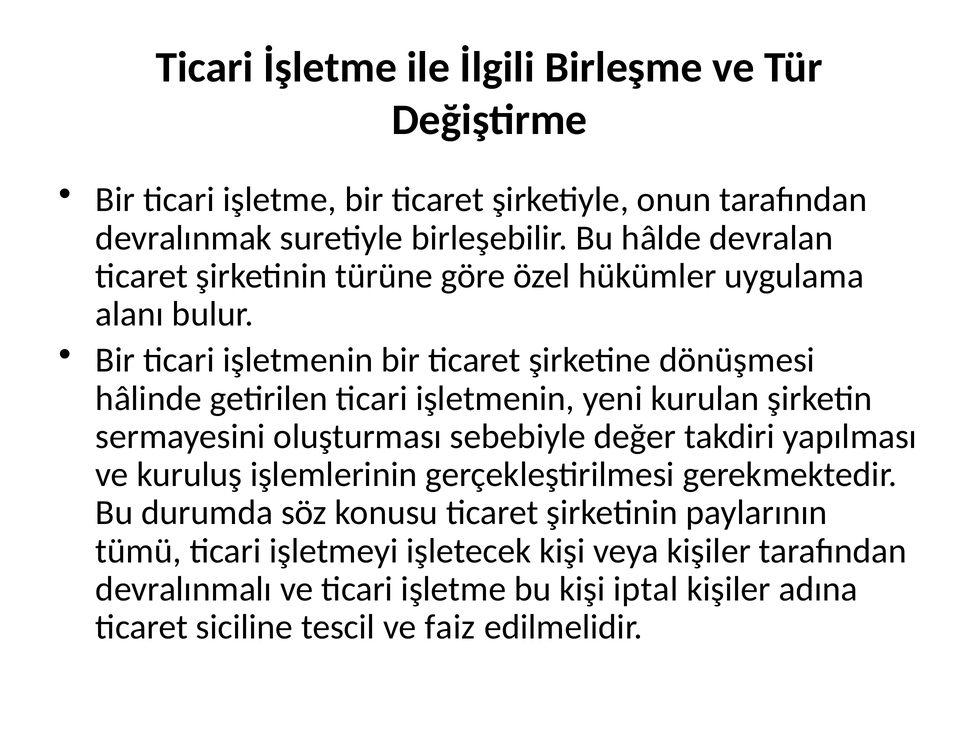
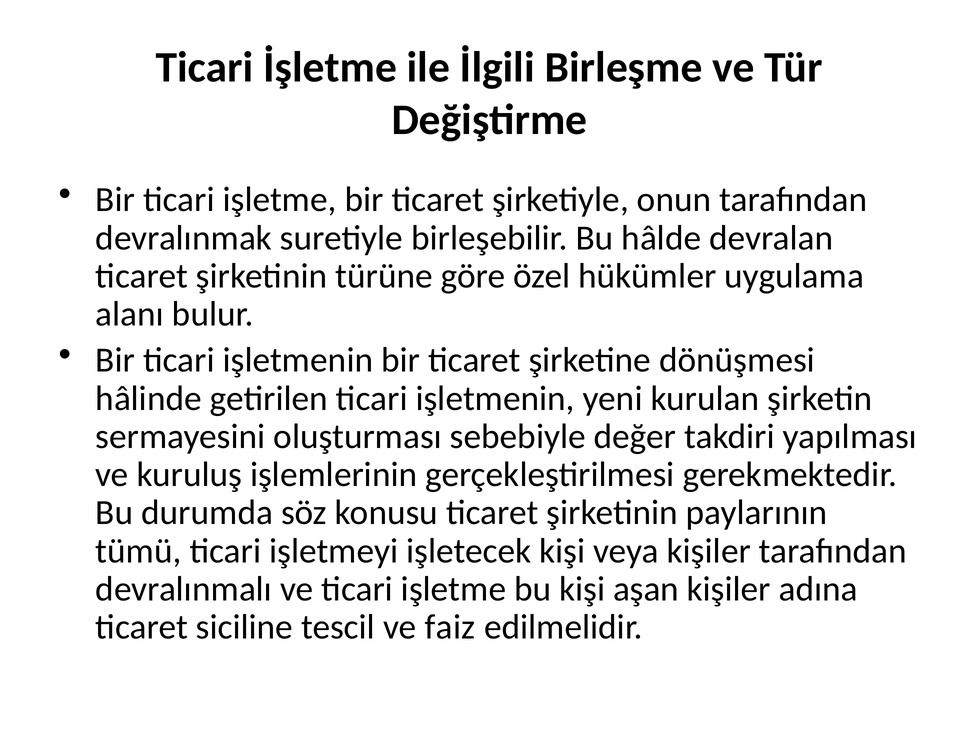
iptal: iptal -> aşan
